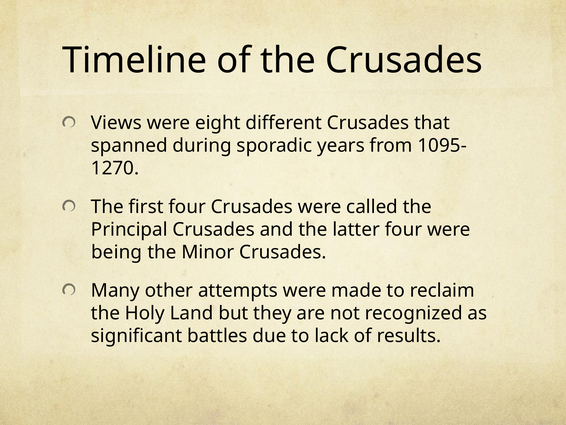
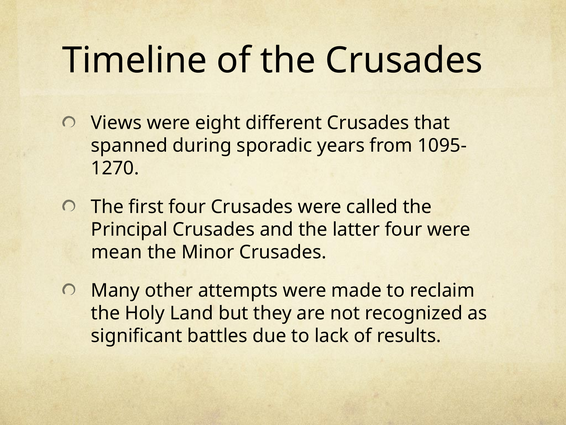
being: being -> mean
